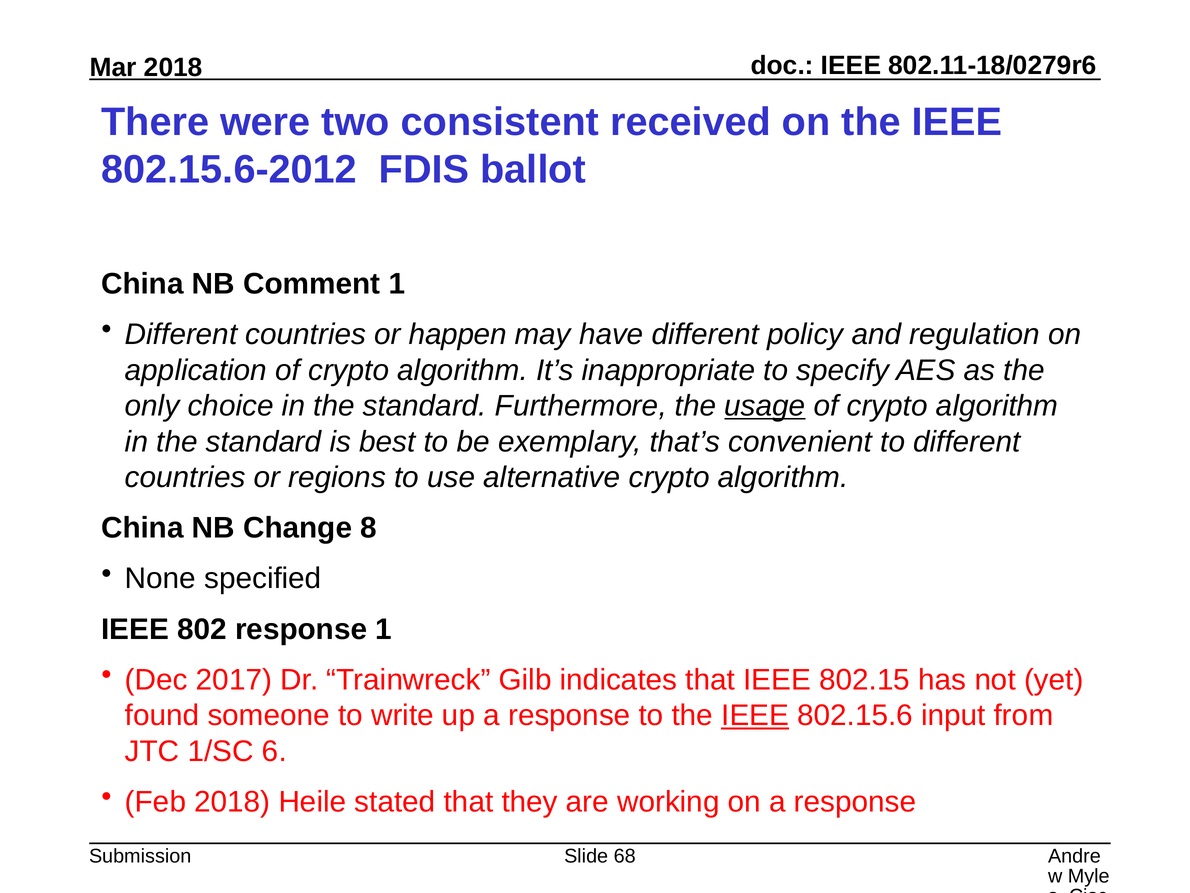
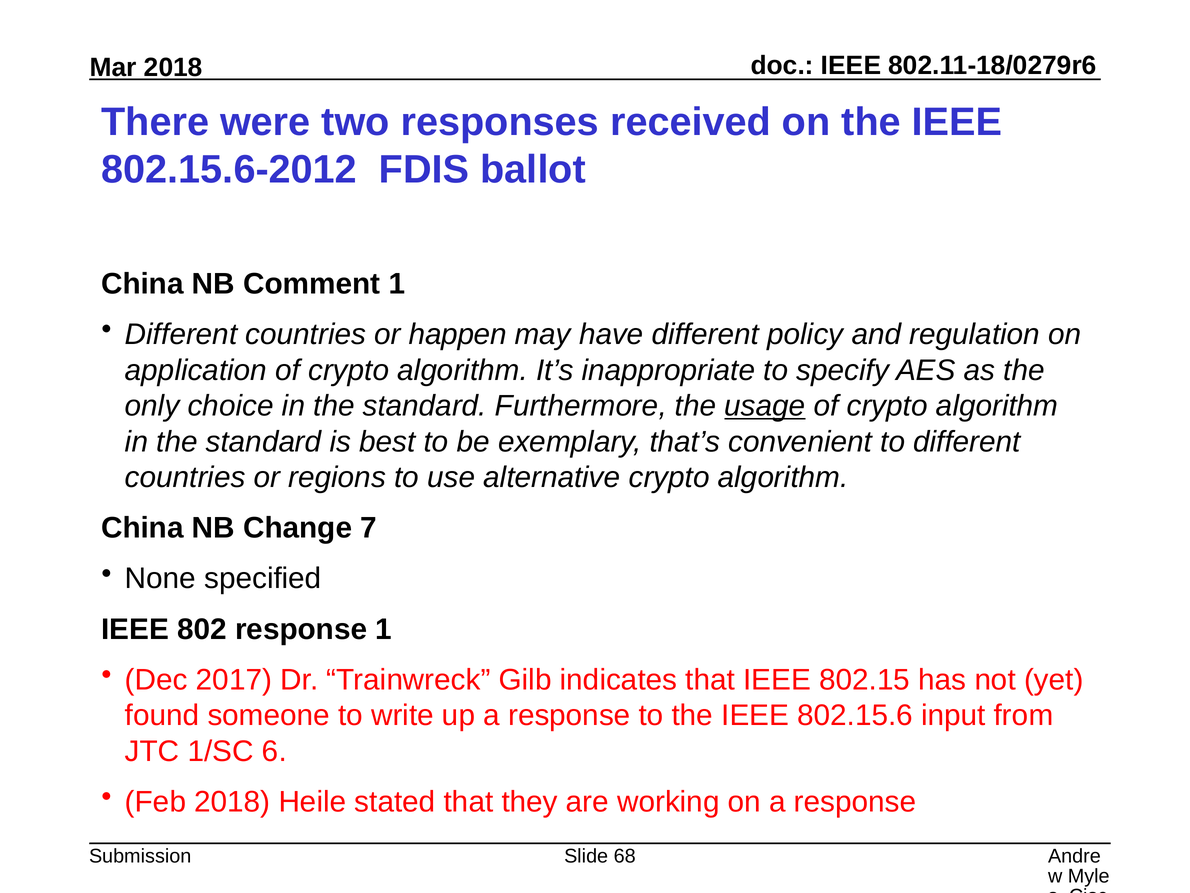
consistent: consistent -> responses
8: 8 -> 7
IEEE at (755, 715) underline: present -> none
